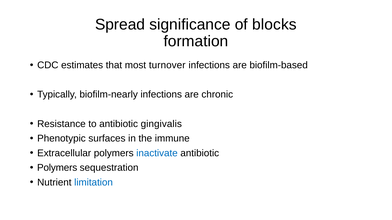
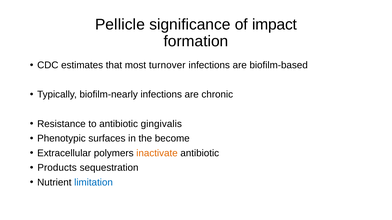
Spread: Spread -> Pellicle
blocks: blocks -> impact
immune: immune -> become
inactivate colour: blue -> orange
Polymers at (57, 168): Polymers -> Products
